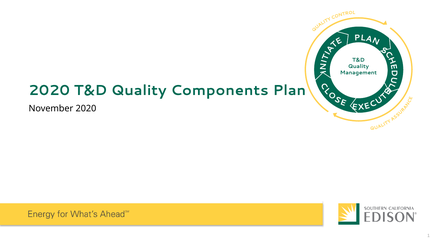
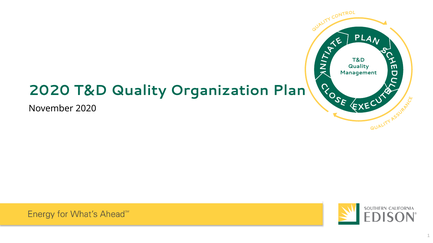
Components: Components -> Organization
